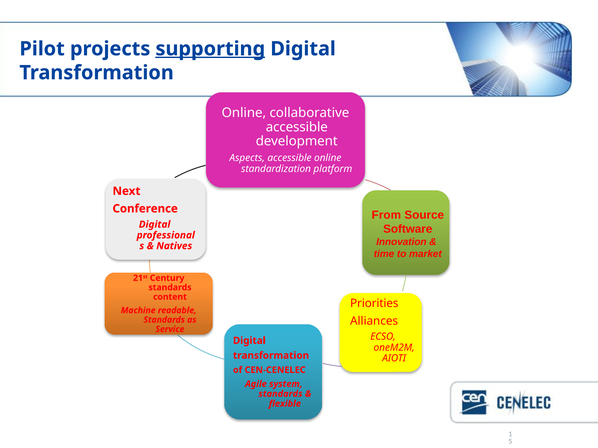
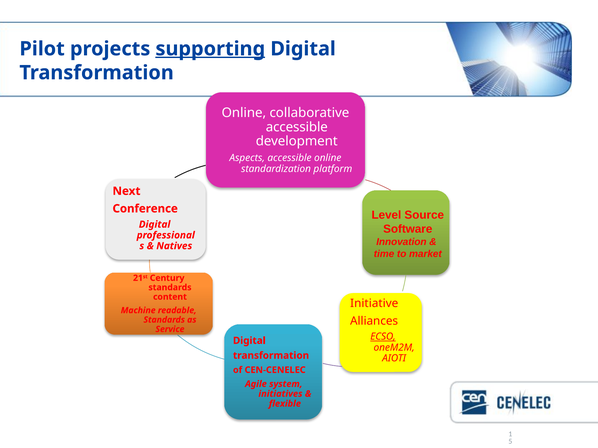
From: From -> Level
Priorities: Priorities -> Initiative
ECSO underline: none -> present
standards at (280, 394): standards -> initiatives
